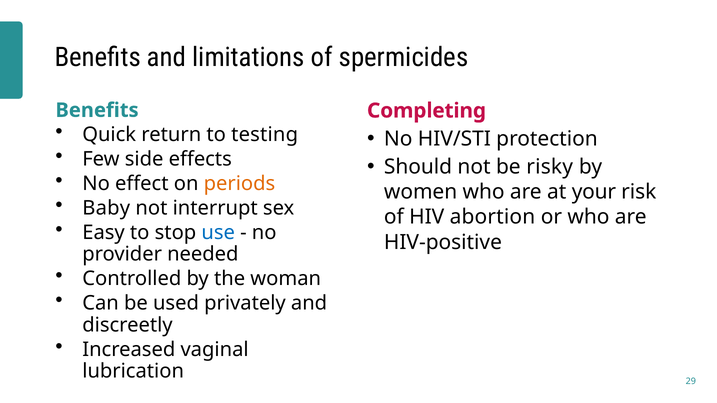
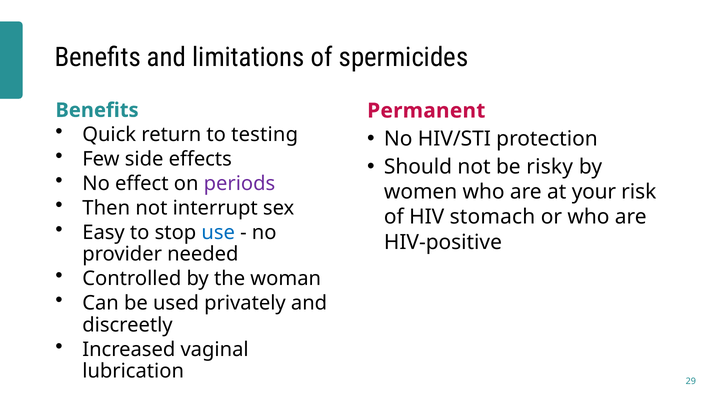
Completing: Completing -> Permanent
periods colour: orange -> purple
Baby: Baby -> Then
abortion: abortion -> stomach
